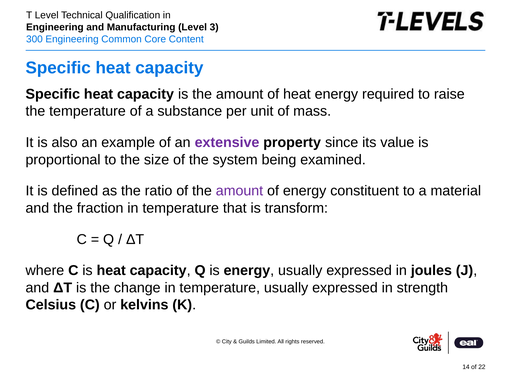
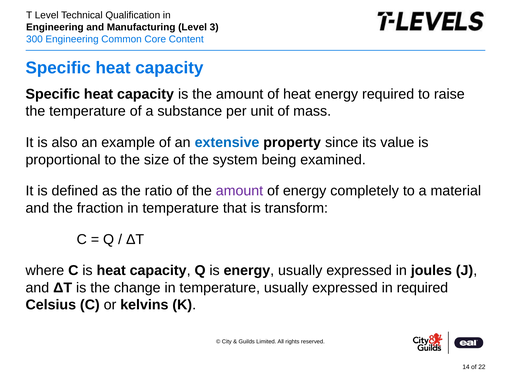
extensive colour: purple -> blue
constituent: constituent -> completely
in strength: strength -> required
